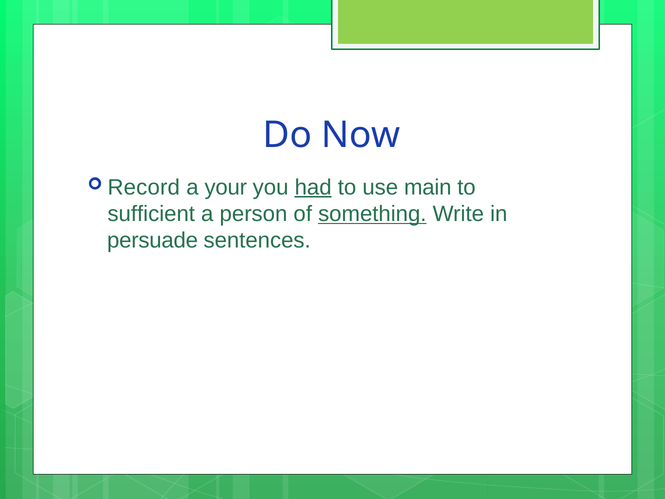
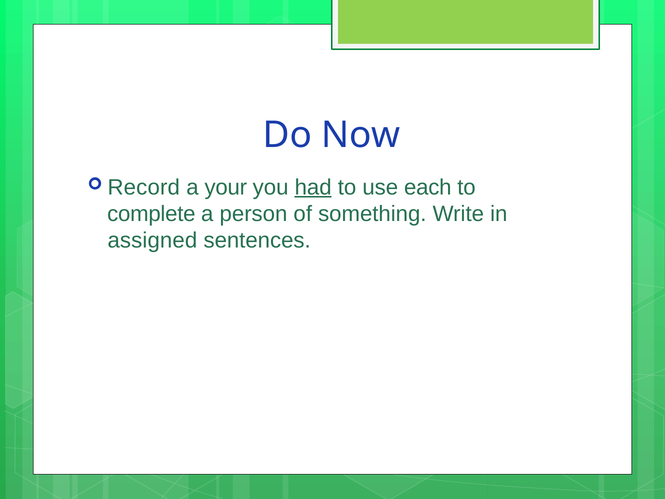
main: main -> each
sufficient: sufficient -> complete
something underline: present -> none
persuade: persuade -> assigned
